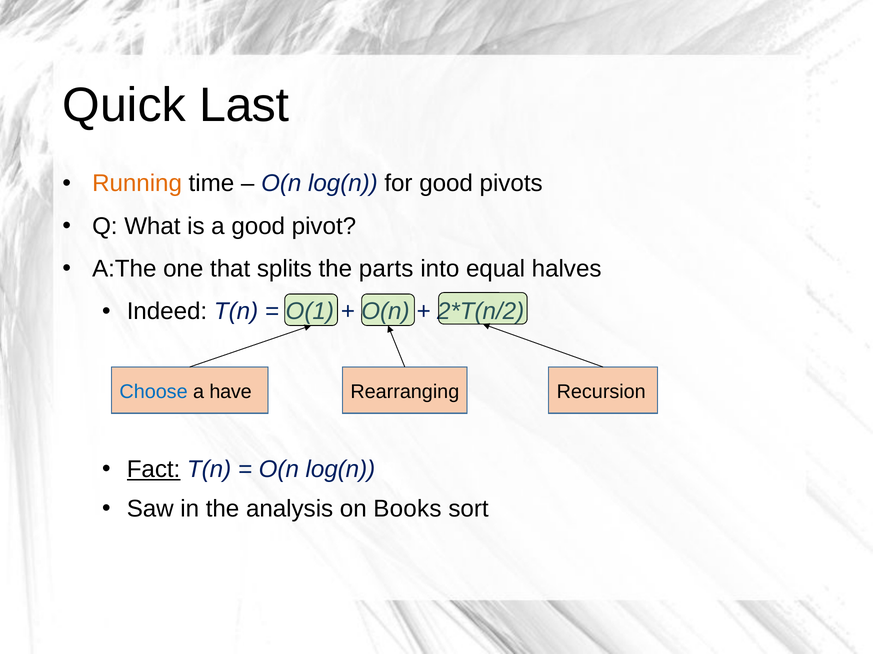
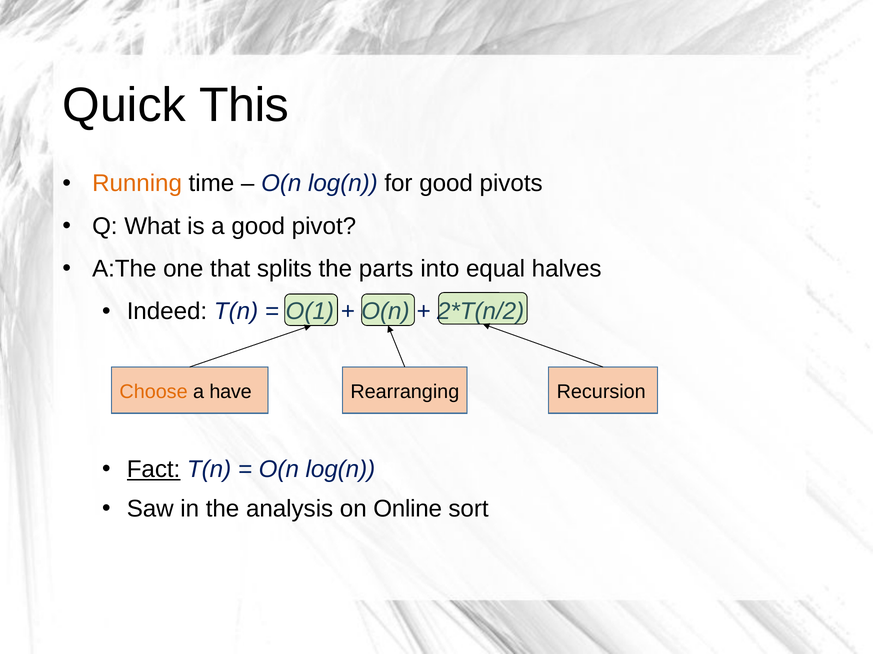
Last: Last -> This
Choose colour: blue -> orange
Books: Books -> Online
